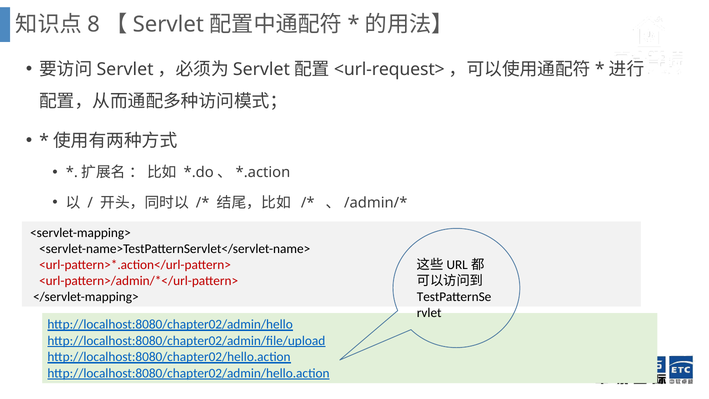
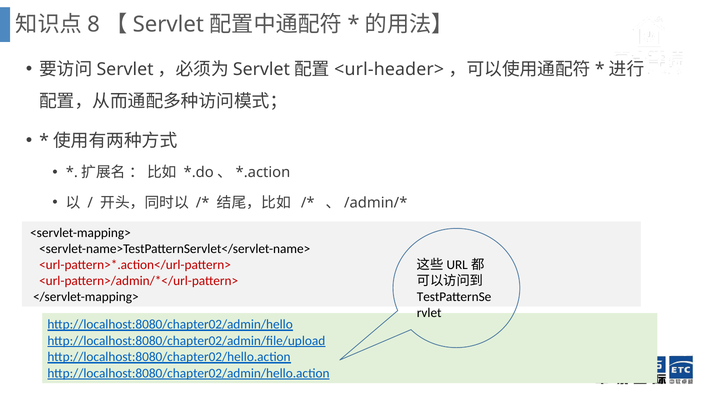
<url-request>: <url-request> -> <url-header>
